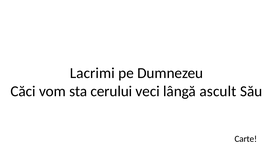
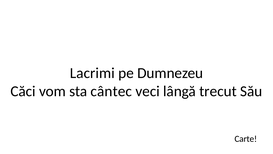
cerului: cerului -> cântec
ascult: ascult -> trecut
